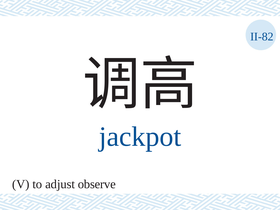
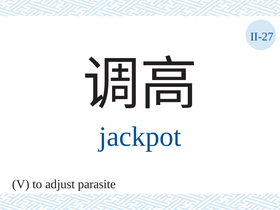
II-82: II-82 -> II-27
observe: observe -> parasite
